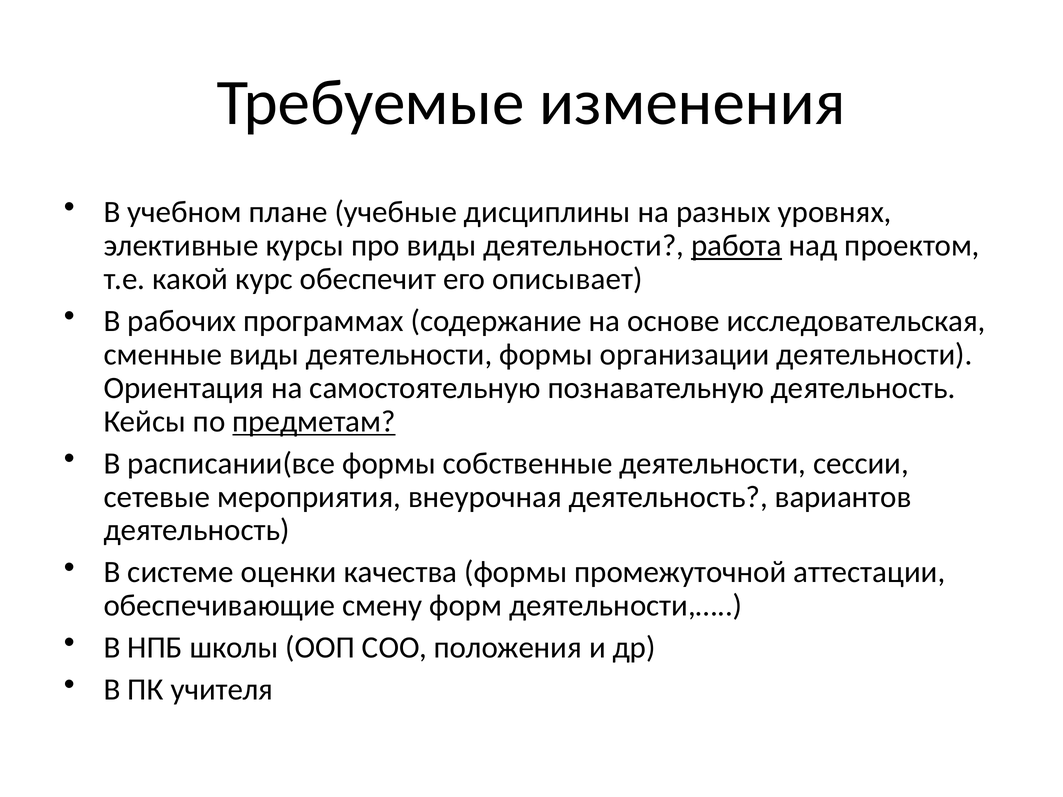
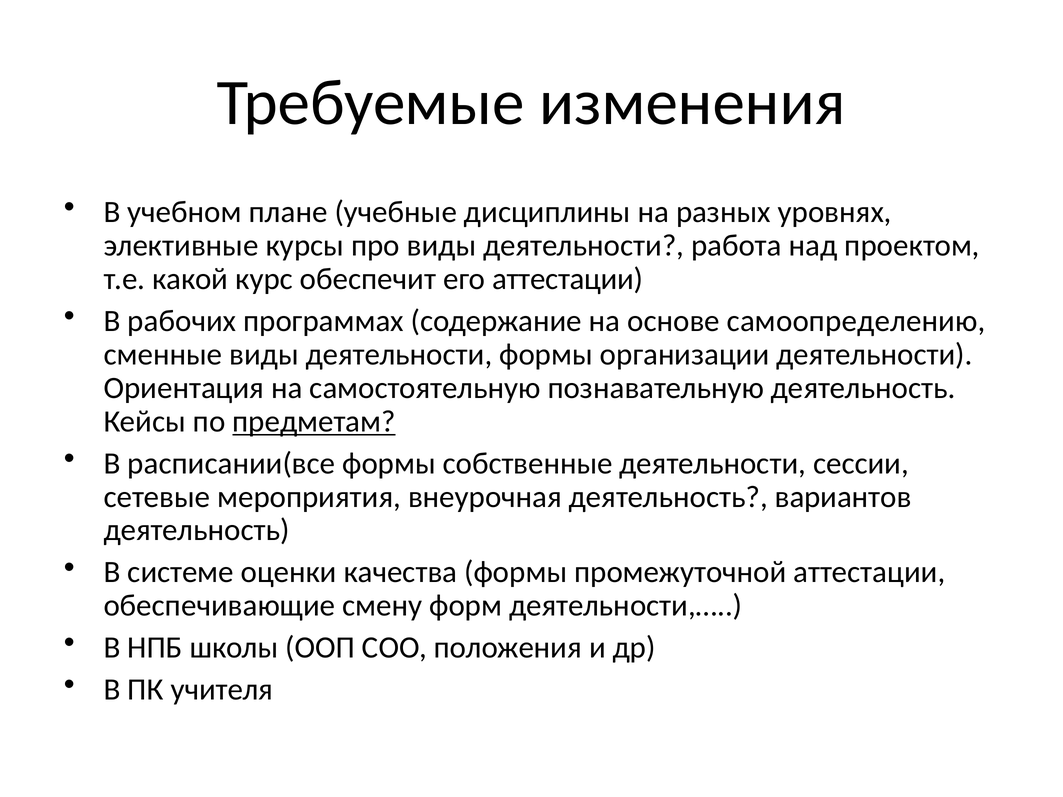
работа underline: present -> none
его описывает: описывает -> аттестации
исследовательская: исследовательская -> самоопределению
